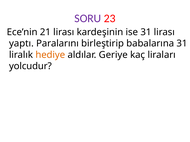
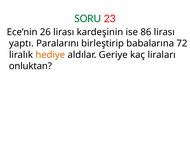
SORU colour: purple -> green
21: 21 -> 26
ise 31: 31 -> 86
babalarına 31: 31 -> 72
yolcudur: yolcudur -> onluktan
